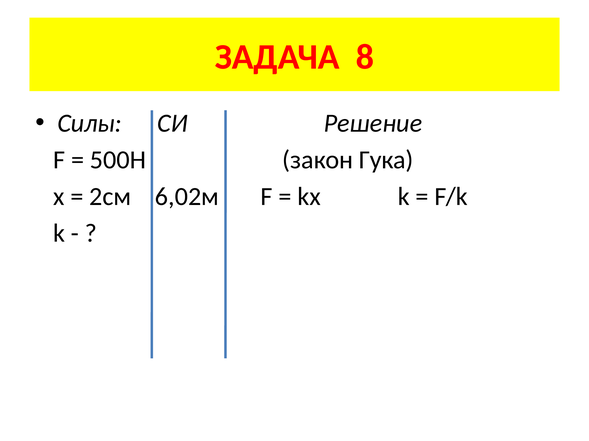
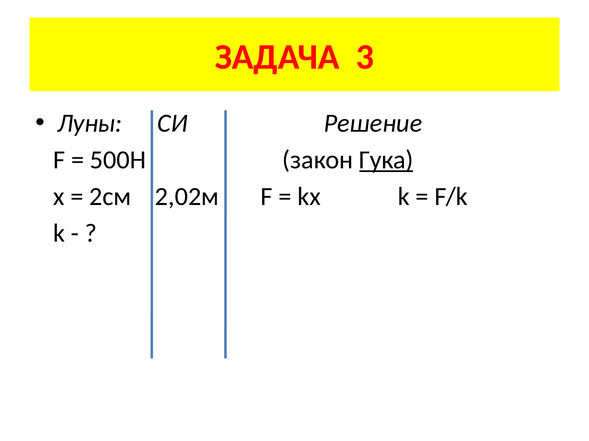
8: 8 -> 3
Силы: Силы -> Луны
Гука underline: none -> present
6,02м: 6,02м -> 2,02м
